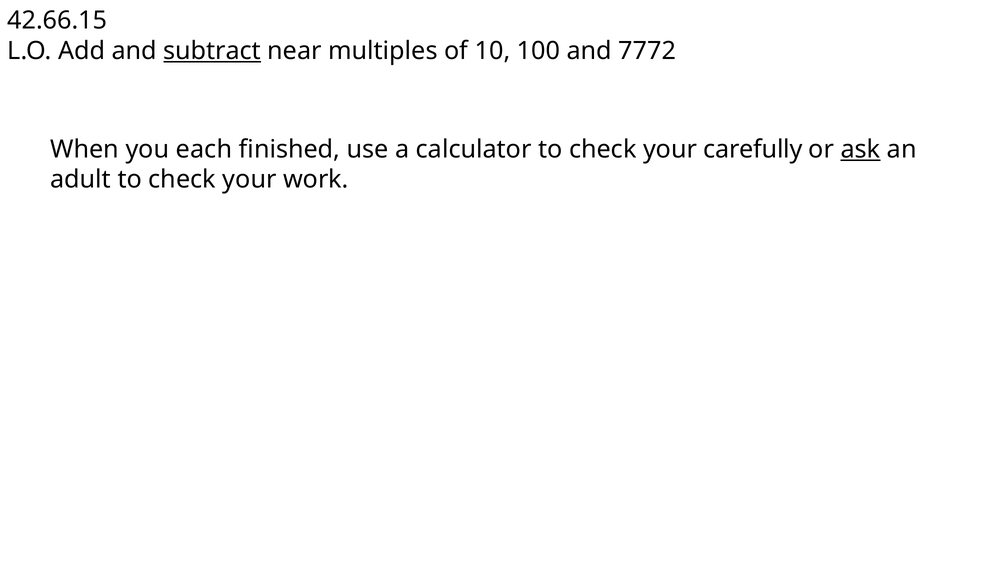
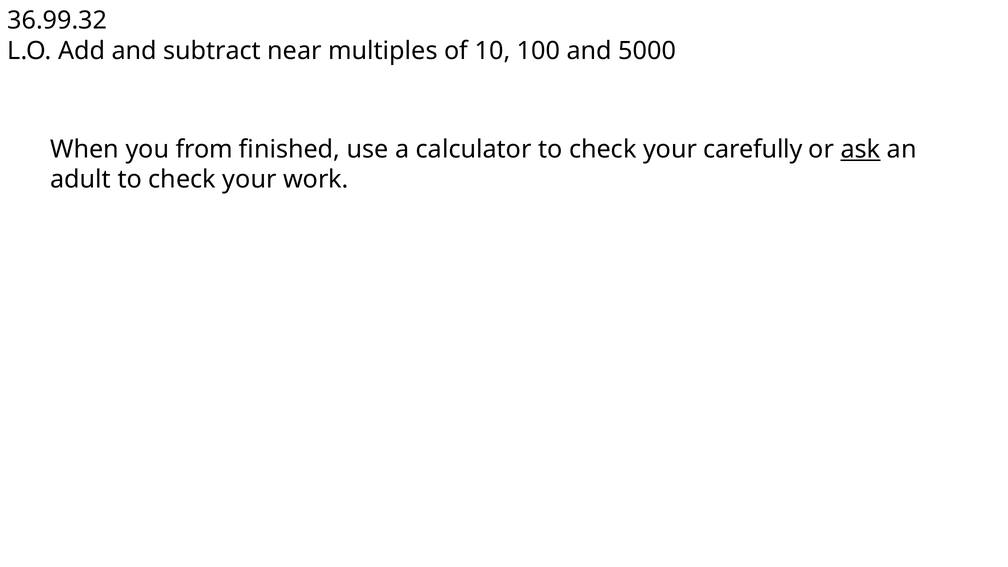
42.66.15: 42.66.15 -> 36.99.32
subtract underline: present -> none
7772: 7772 -> 5000
each: each -> from
